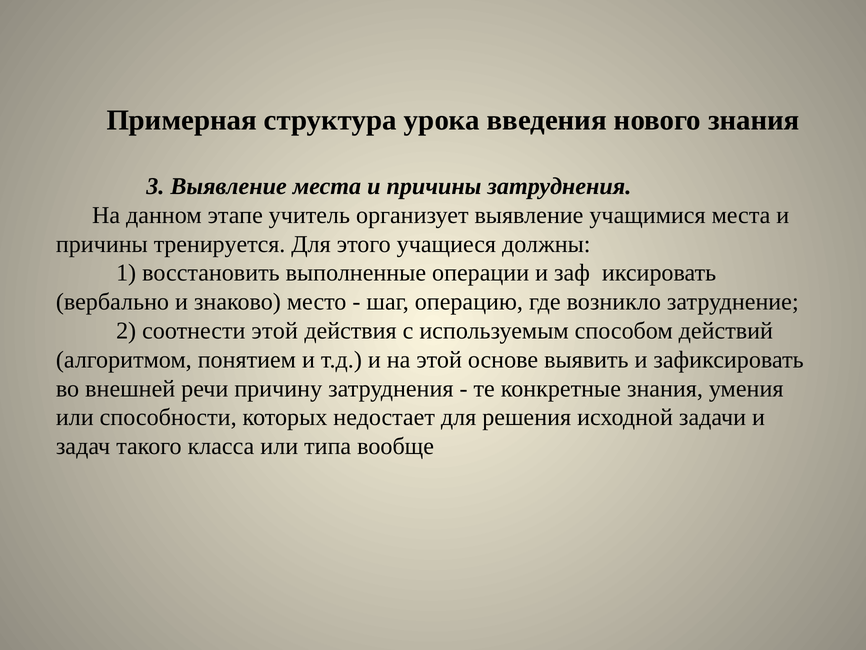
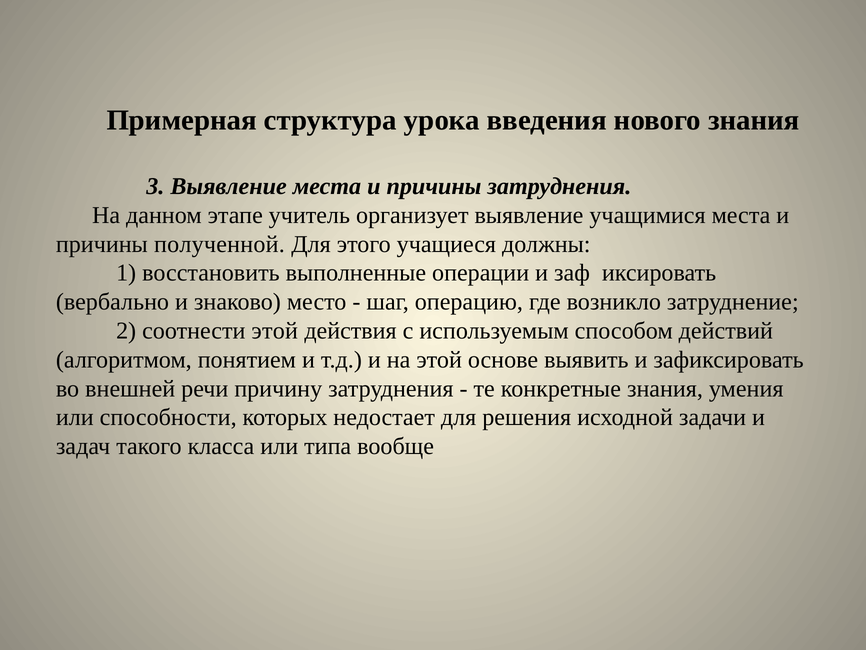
тренируется: тренируется -> полученной
